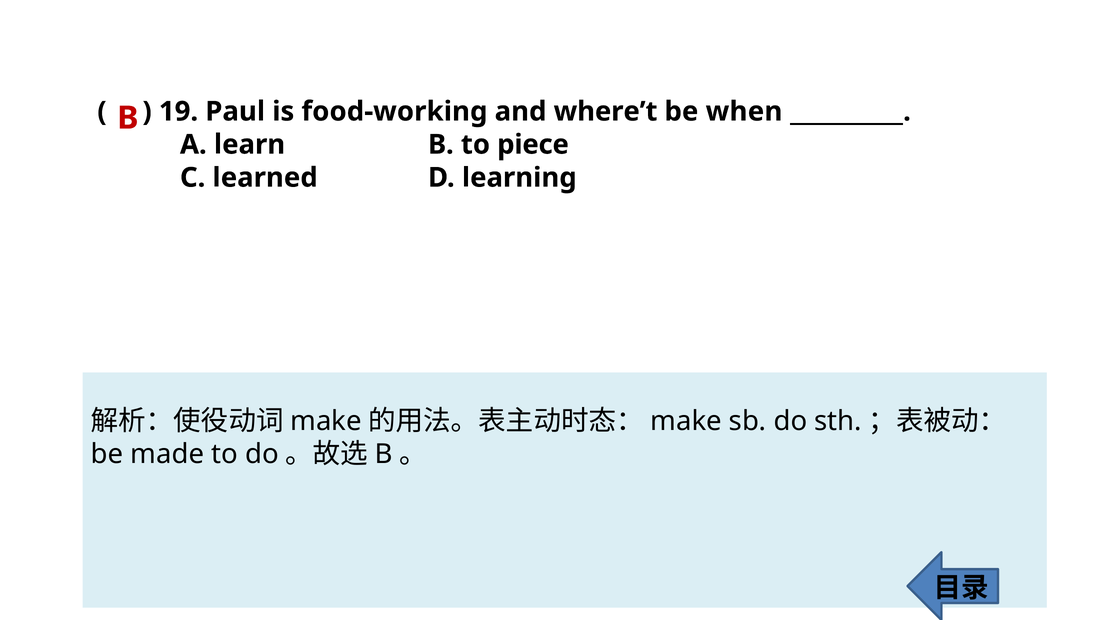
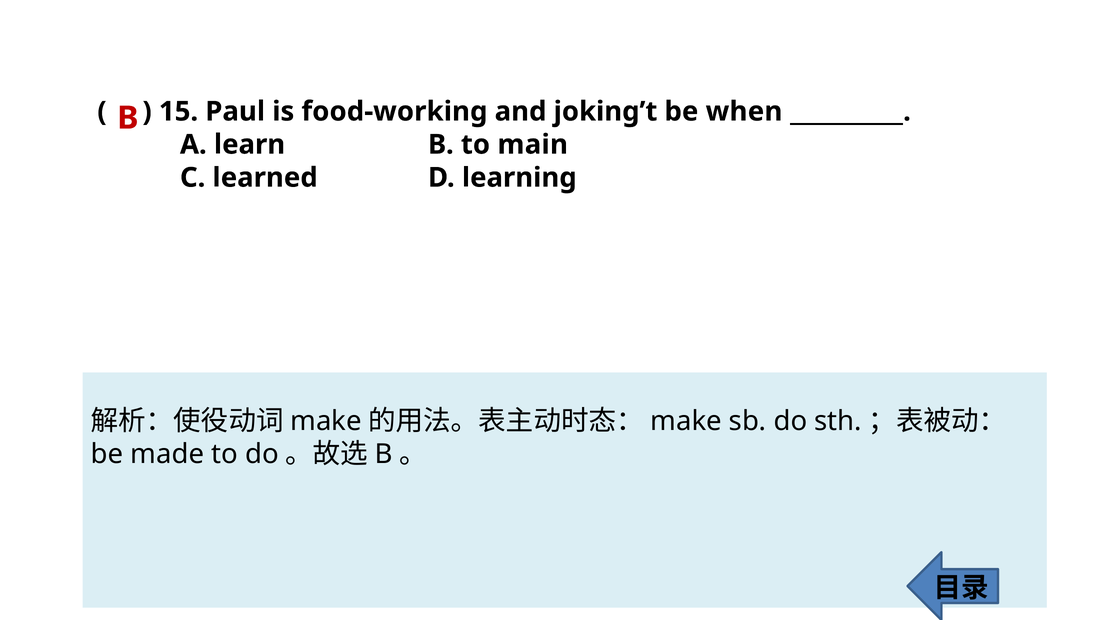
19: 19 -> 15
where’t: where’t -> joking’t
piece: piece -> main
